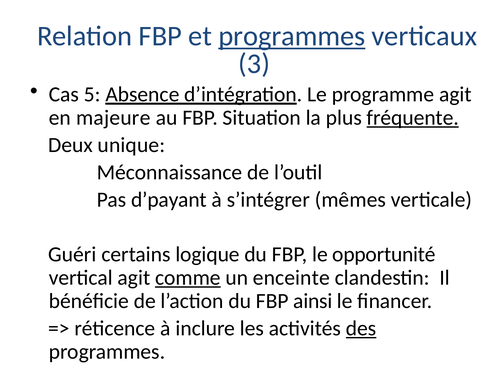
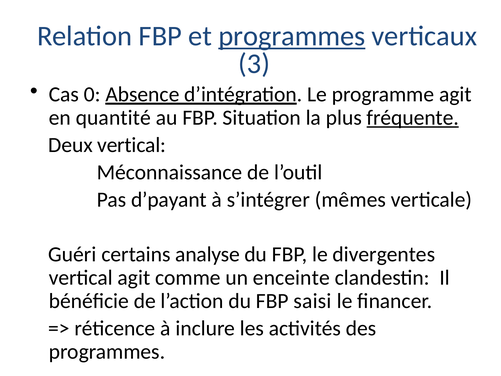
5: 5 -> 0
majeure: majeure -> quantité
Deux unique: unique -> vertical
logique: logique -> analyse
opportunité: opportunité -> divergentes
comme underline: present -> none
ainsi: ainsi -> saisi
des underline: present -> none
